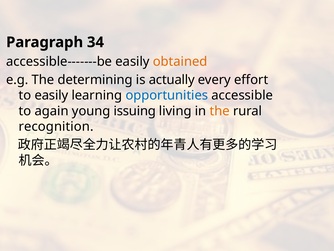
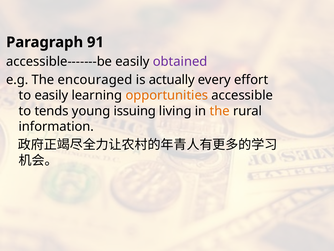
34: 34 -> 91
obtained colour: orange -> purple
determining: determining -> encouraged
opportunities colour: blue -> orange
again: again -> tends
recognition: recognition -> information
